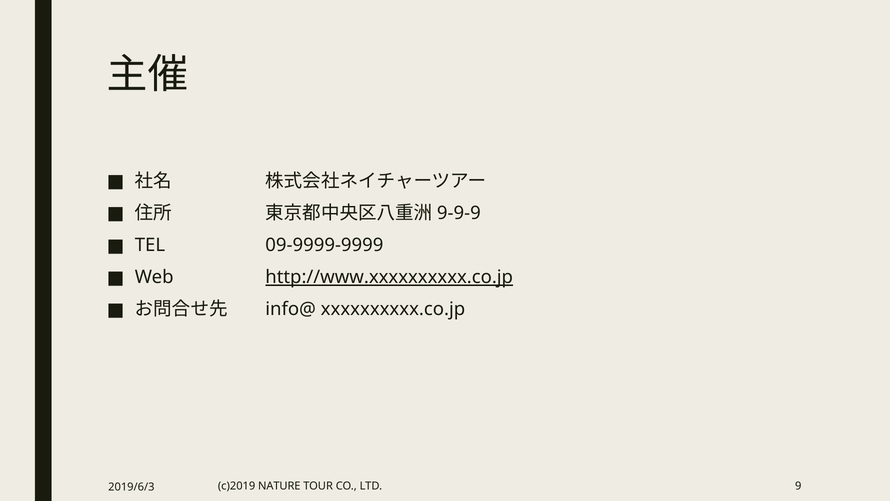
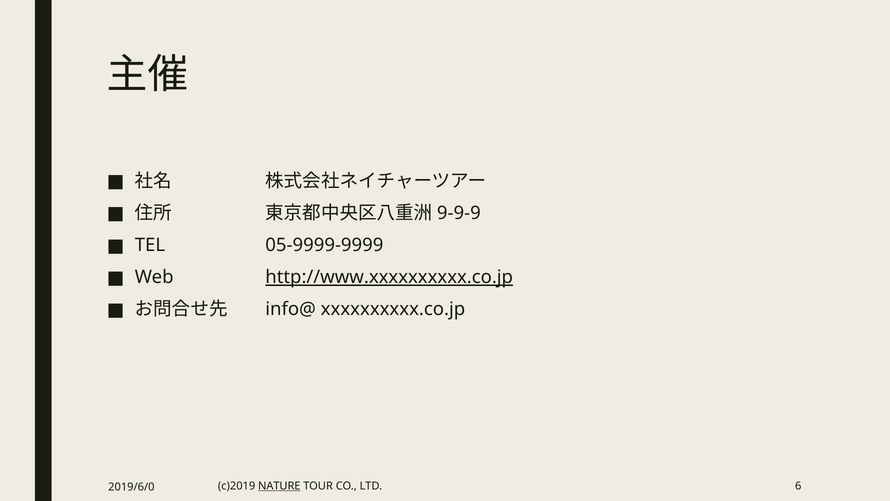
09-9999-9999: 09-9999-9999 -> 05-9999-9999
NATURE underline: none -> present
9: 9 -> 6
2019/6/3: 2019/6/3 -> 2019/6/0
